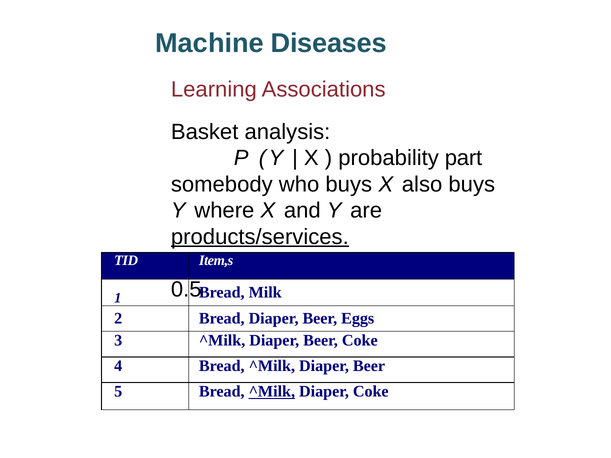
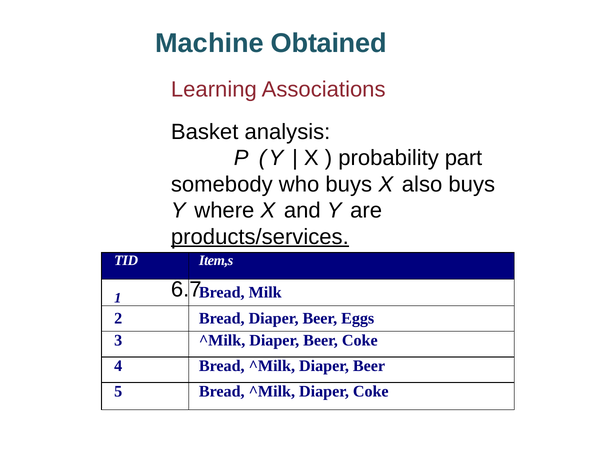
Diseases: Diseases -> Obtained
0.5: 0.5 -> 6.7
^Milk at (272, 392) underline: present -> none
